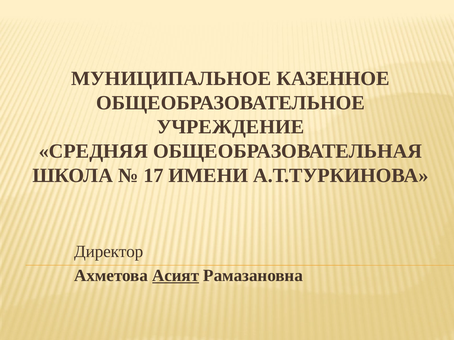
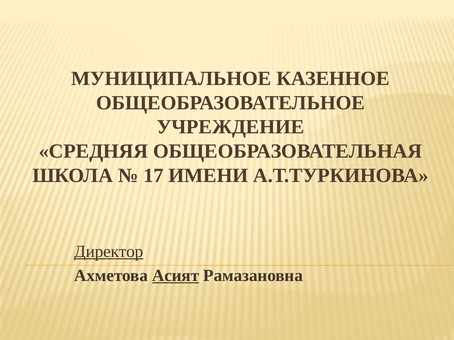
Директор underline: none -> present
